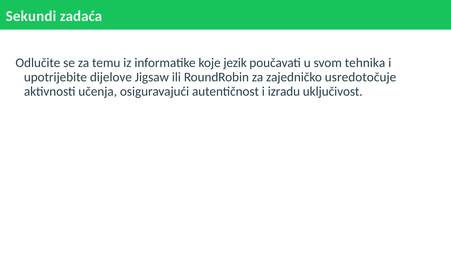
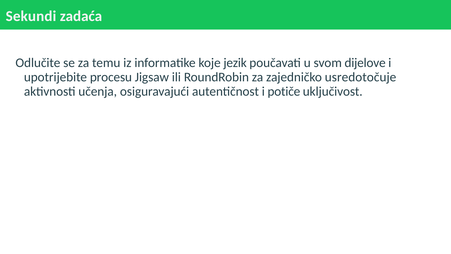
tehnika: tehnika -> dijelove
dijelove: dijelove -> procesu
izradu: izradu -> potiče
